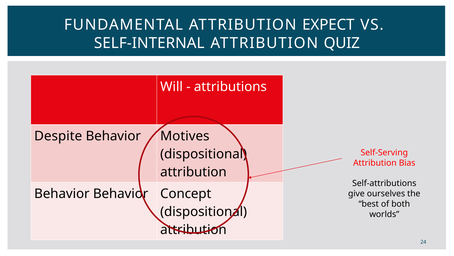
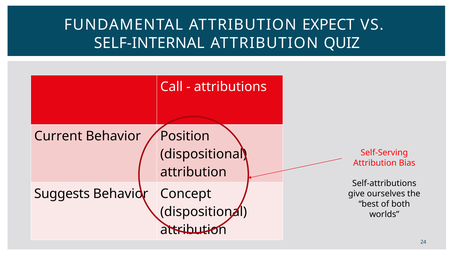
Will: Will -> Call
Despite: Despite -> Current
Motives: Motives -> Position
Behavior at (62, 193): Behavior -> Suggests
